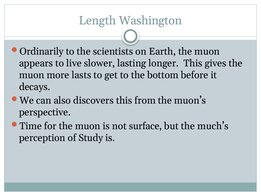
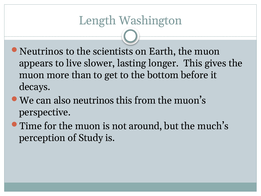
Ordinarily at (42, 51): Ordinarily -> Neutrinos
lasts: lasts -> than
also discovers: discovers -> neutrinos
surface: surface -> around
